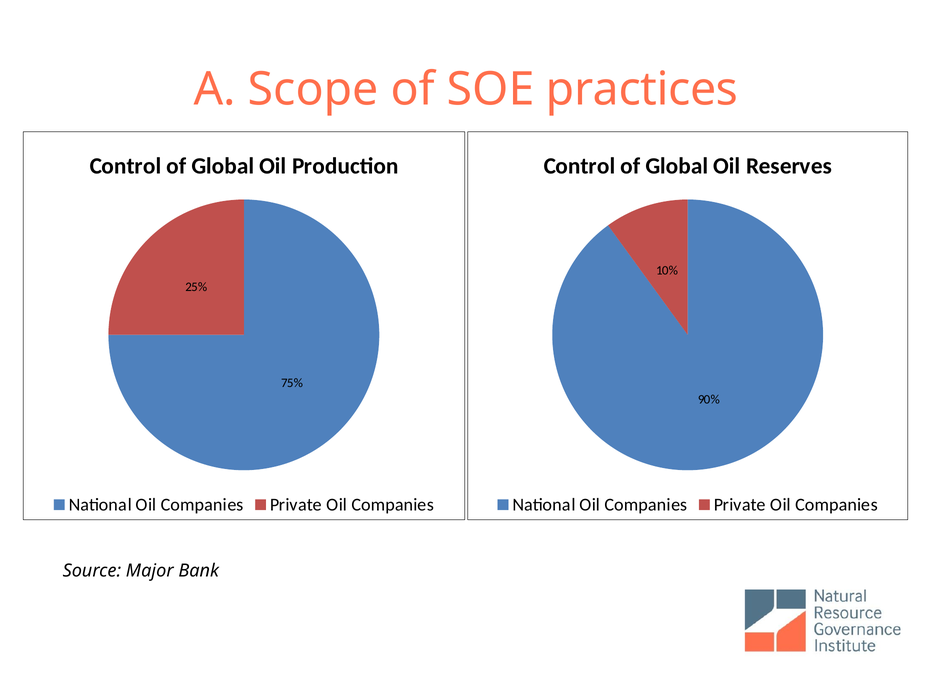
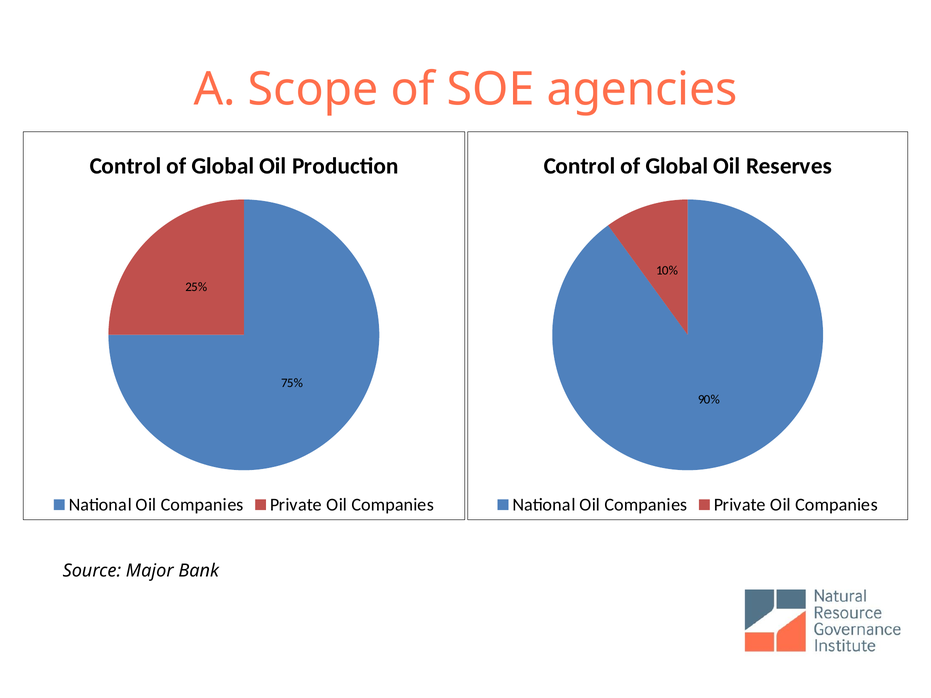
practices: practices -> agencies
